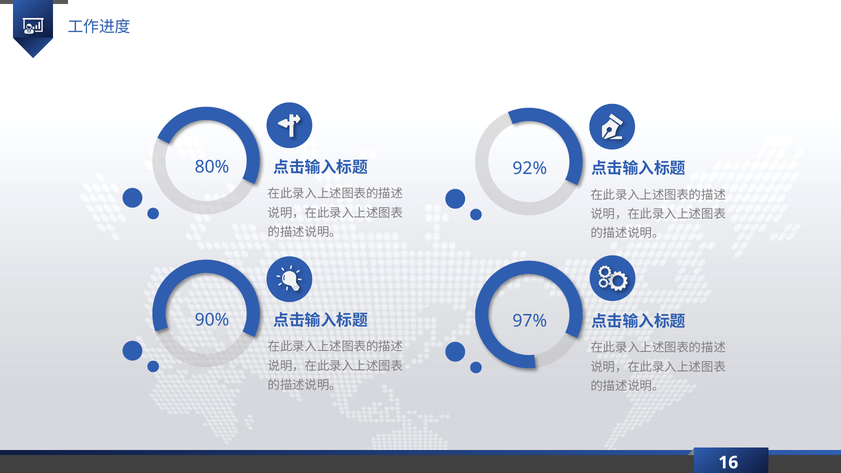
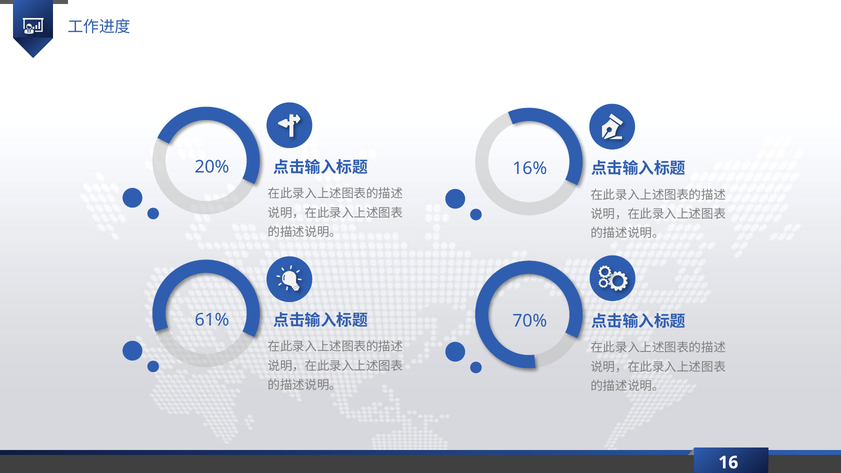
80%: 80% -> 20%
92%: 92% -> 16%
90%: 90% -> 61%
97%: 97% -> 70%
